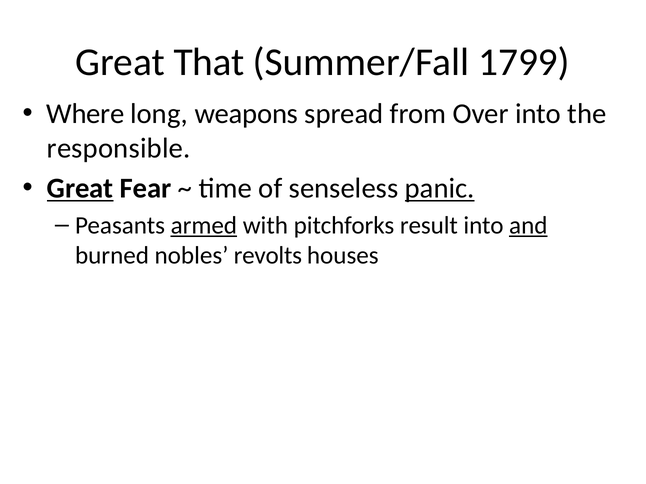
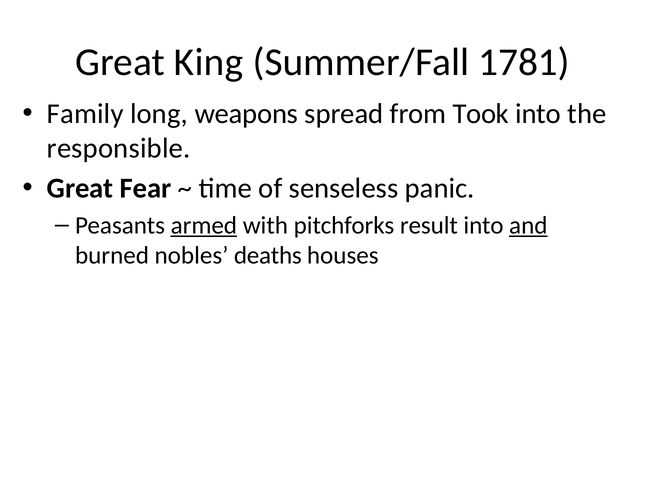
That: That -> King
1799: 1799 -> 1781
Where: Where -> Family
Over: Over -> Took
Great at (80, 189) underline: present -> none
panic underline: present -> none
revolts: revolts -> deaths
